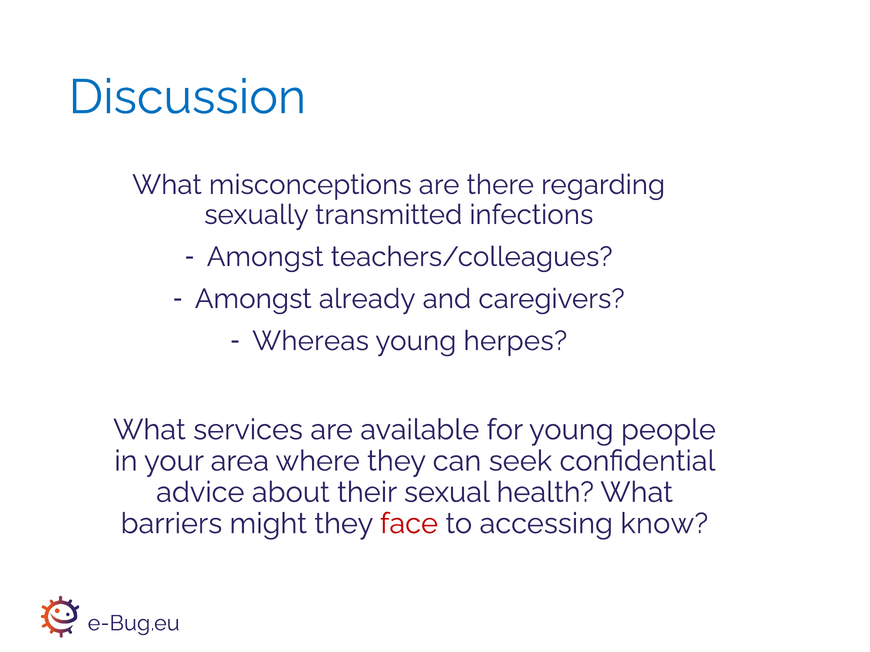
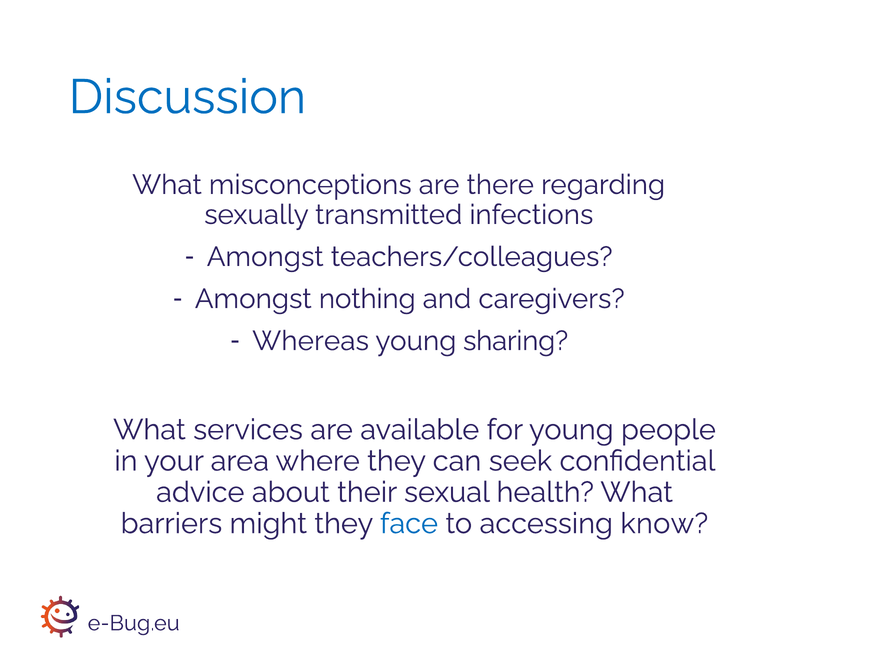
already: already -> nothing
herpes: herpes -> sharing
face colour: red -> blue
